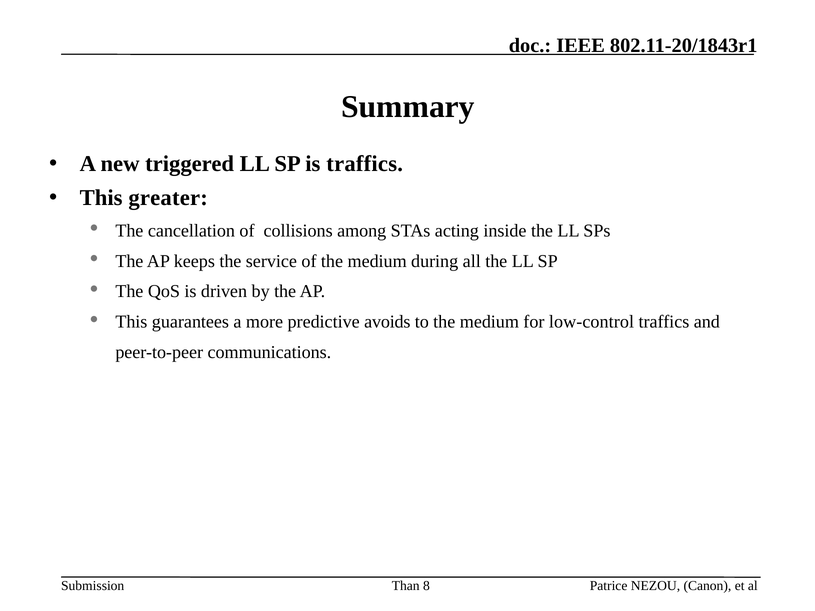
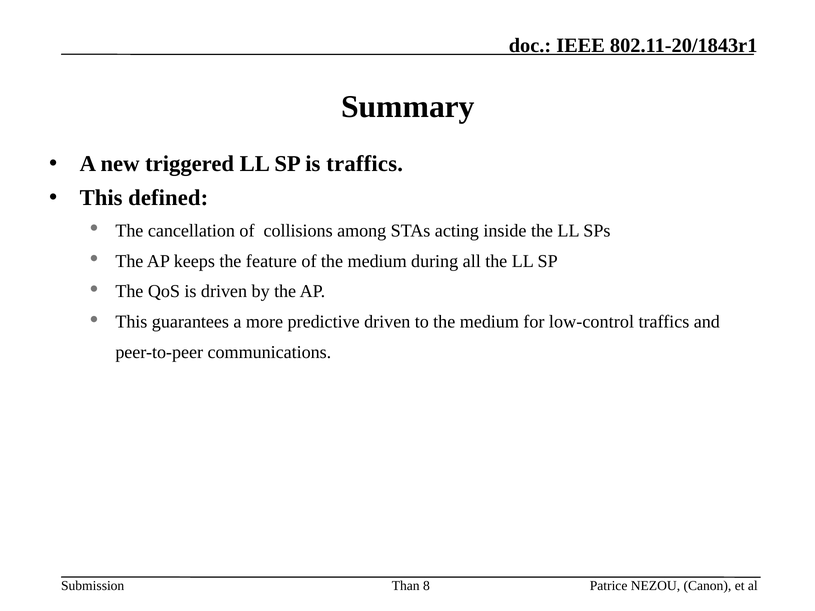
greater: greater -> defined
service: service -> feature
predictive avoids: avoids -> driven
